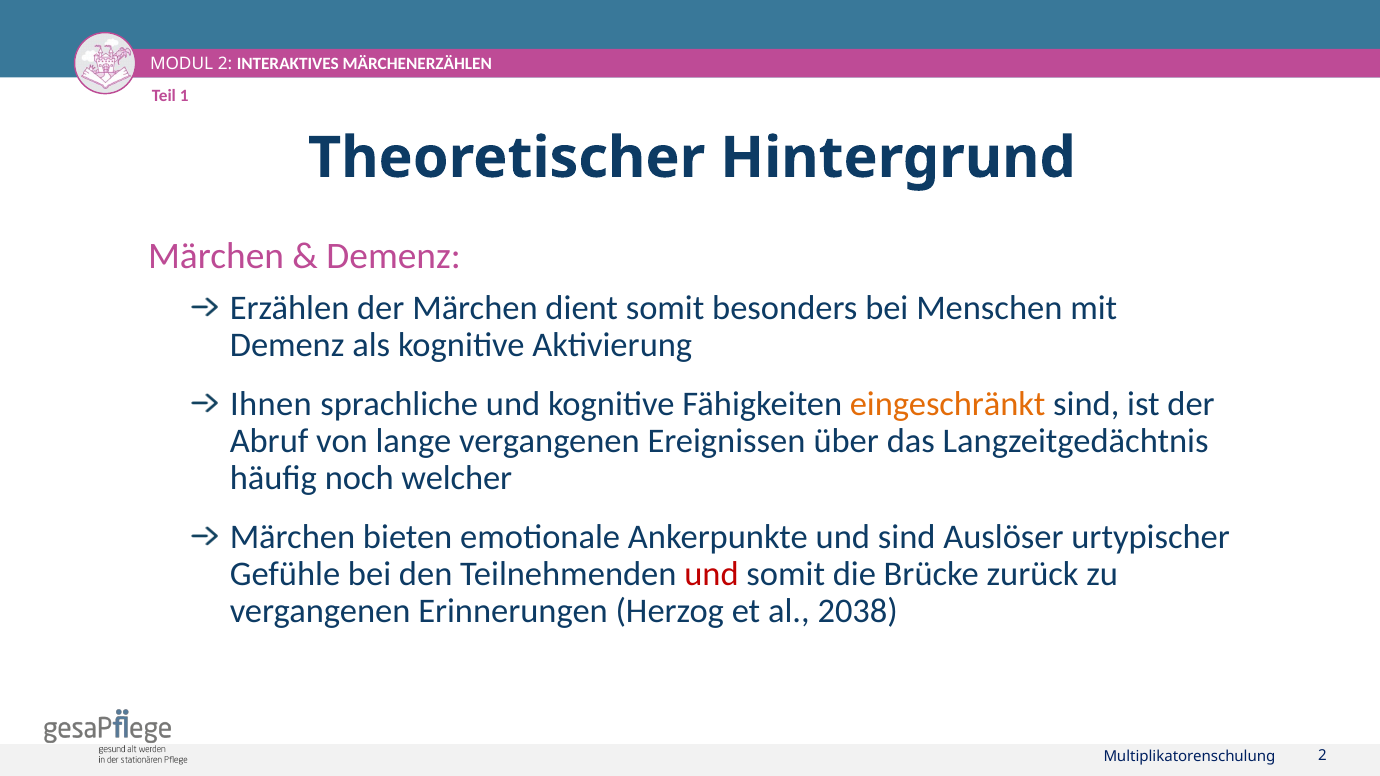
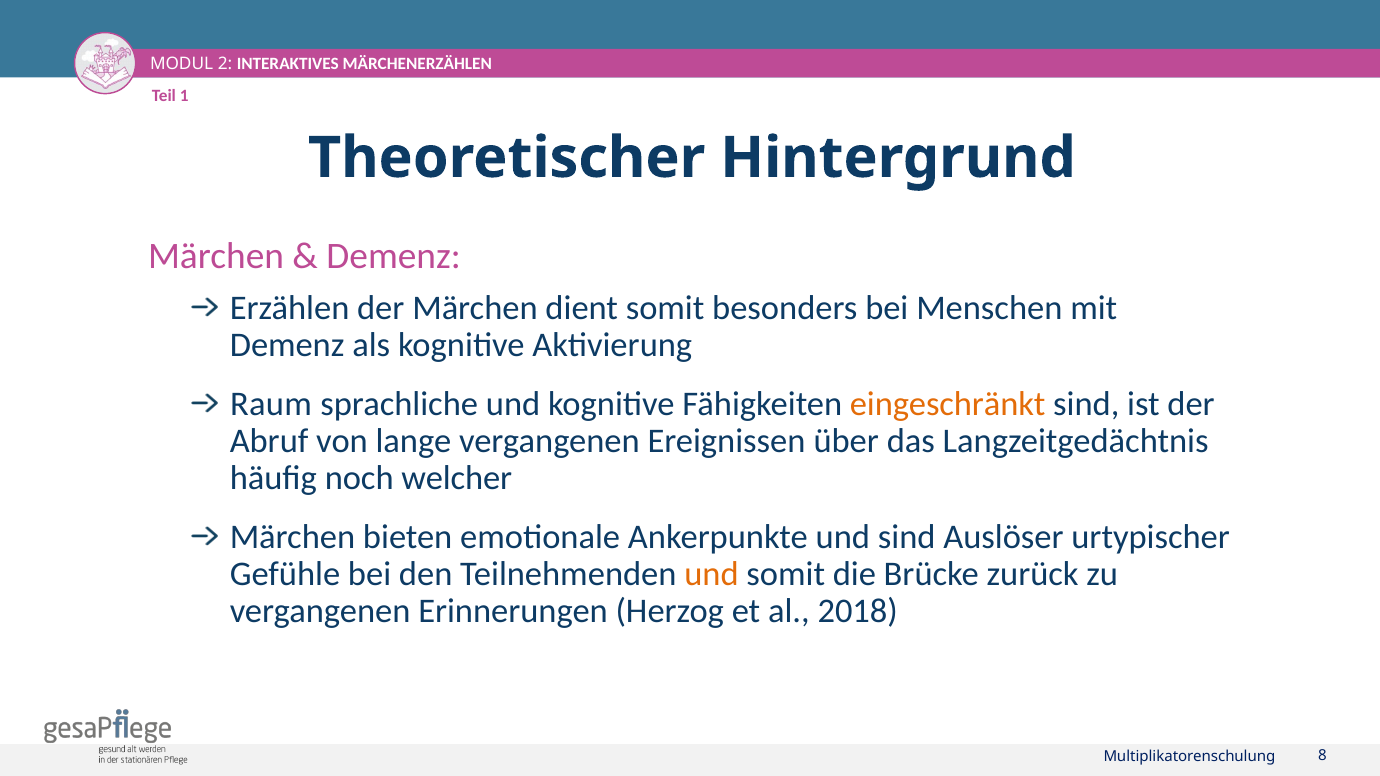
Ihnen: Ihnen -> Raum
und at (711, 574) colour: red -> orange
2038: 2038 -> 2018
Multiplikatorenschulung 2: 2 -> 8
